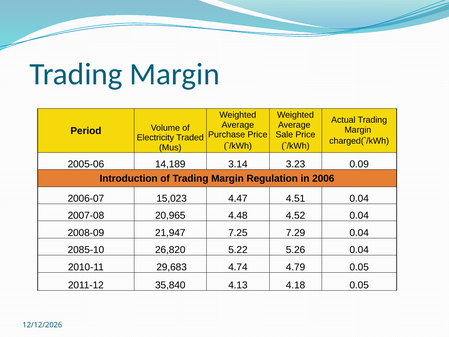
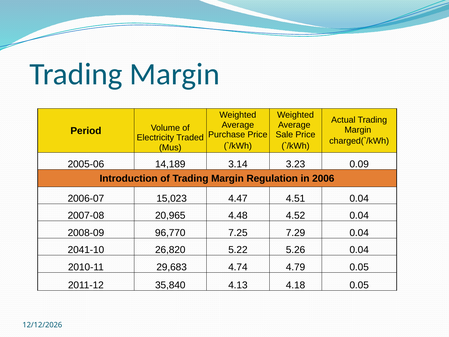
21,947: 21,947 -> 96,770
2085-10: 2085-10 -> 2041-10
